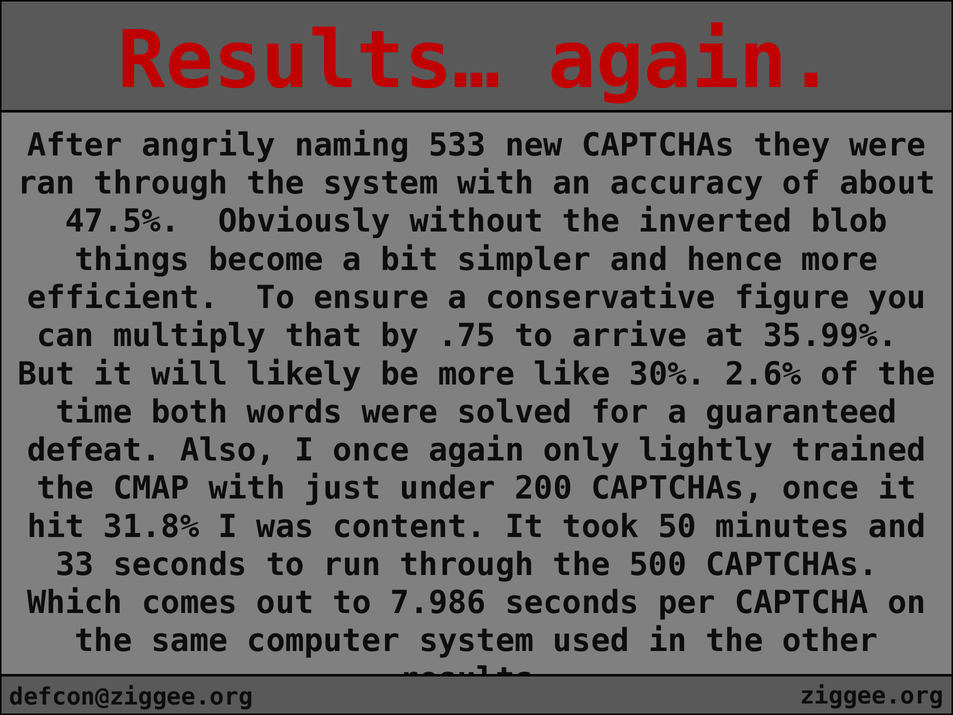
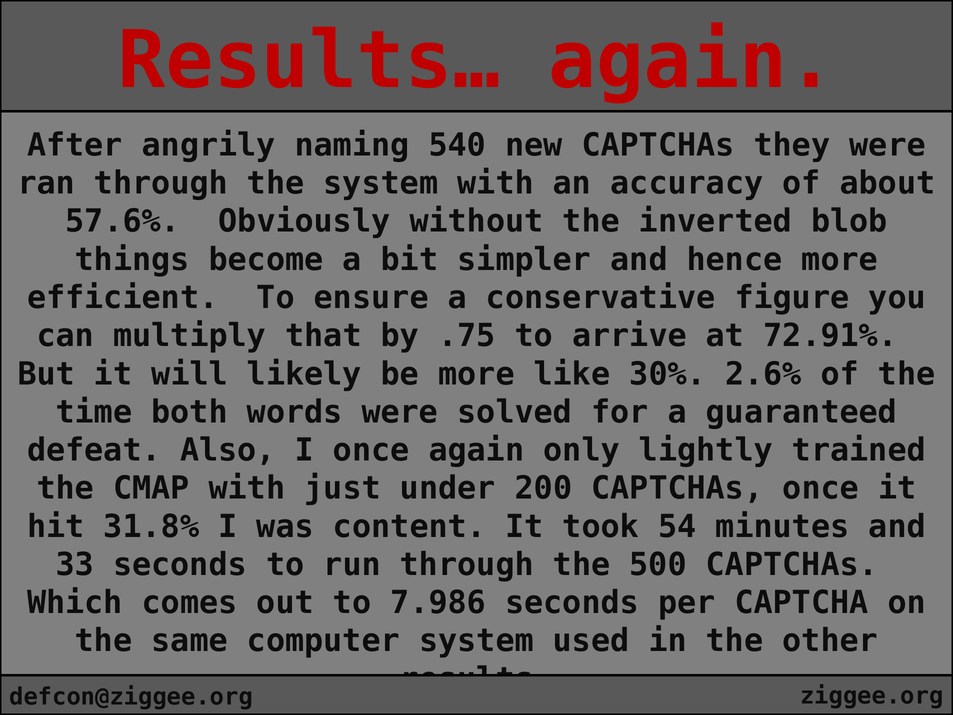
533: 533 -> 540
47.5%: 47.5% -> 57.6%
35.99%: 35.99% -> 72.91%
50: 50 -> 54
